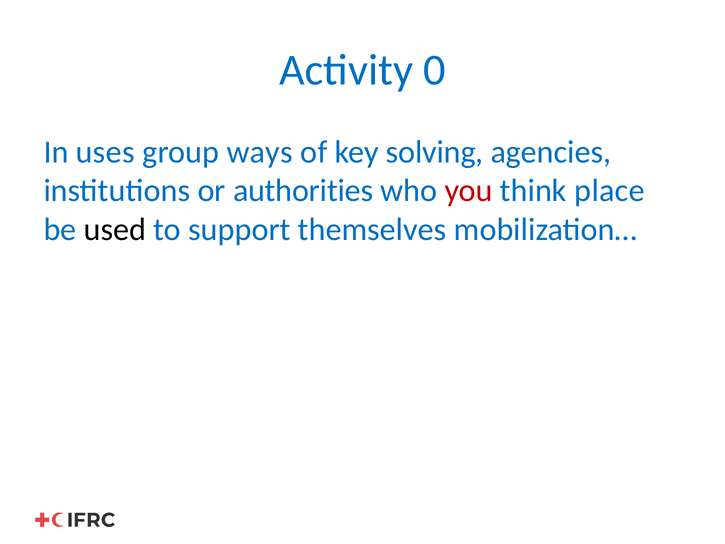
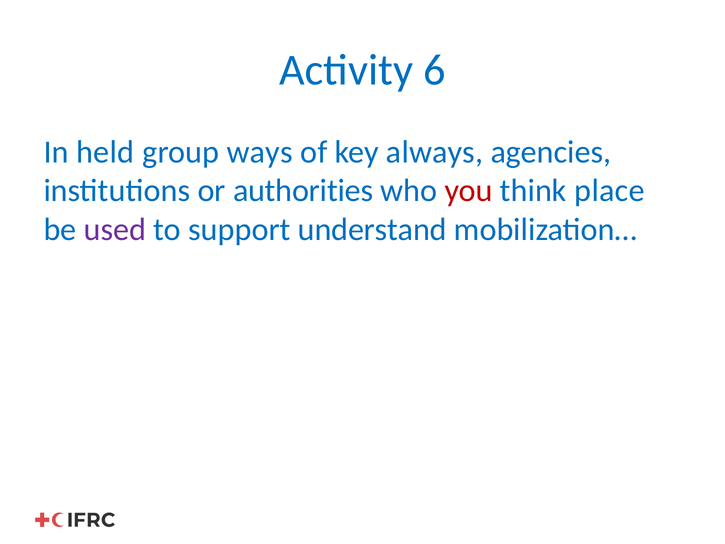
0: 0 -> 6
uses: uses -> held
solving: solving -> always
used colour: black -> purple
themselves: themselves -> understand
